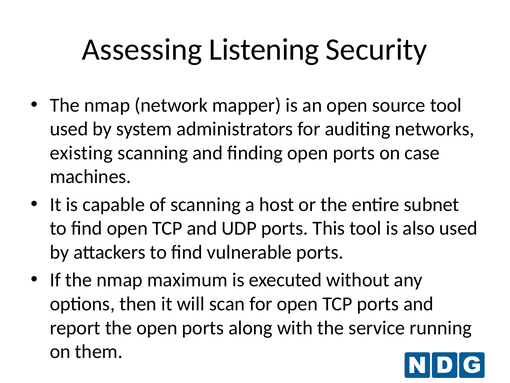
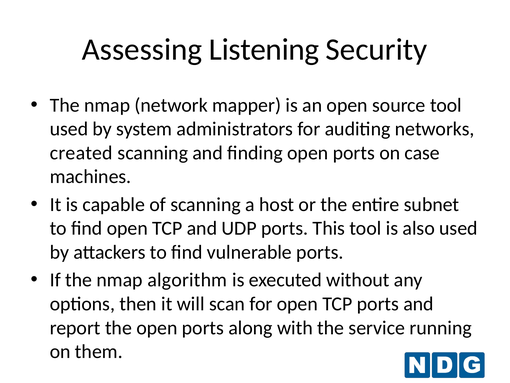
existing: existing -> created
maximum: maximum -> algorithm
